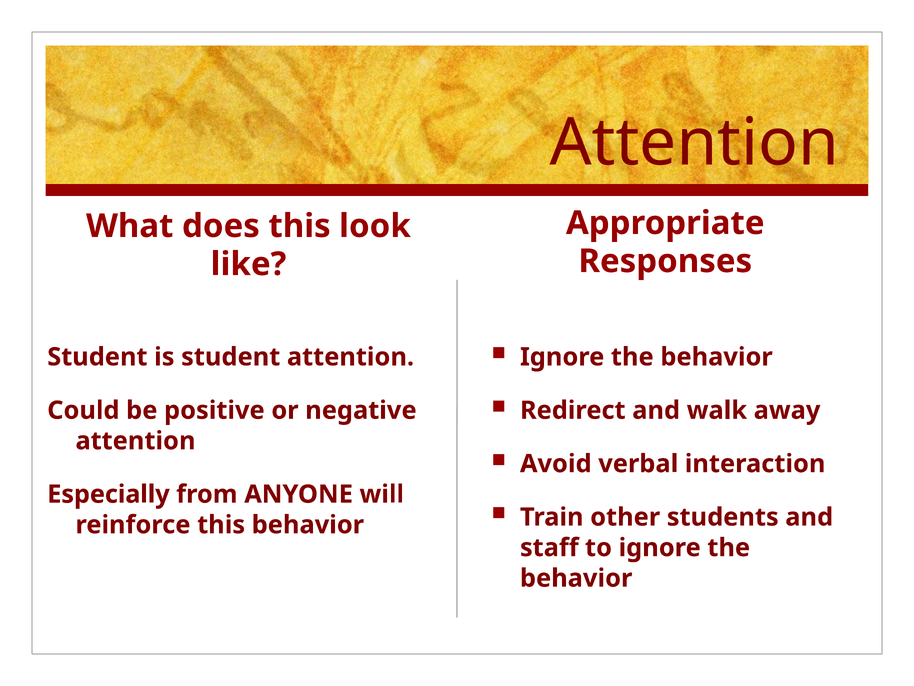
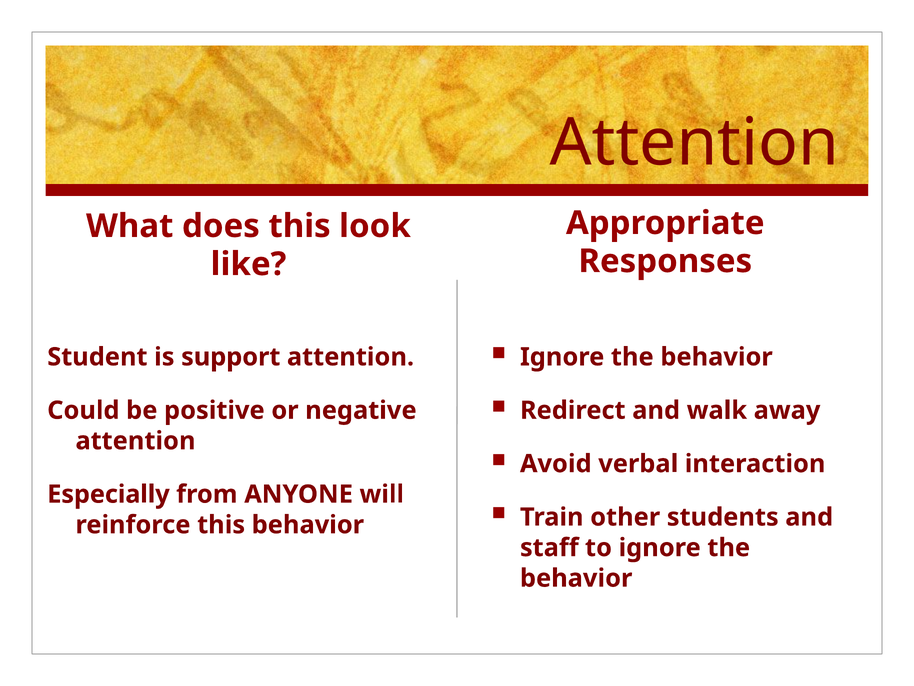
is student: student -> support
